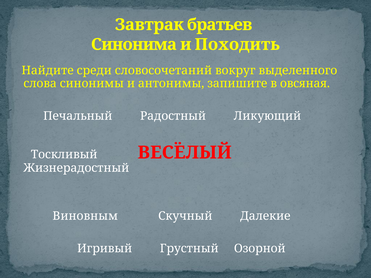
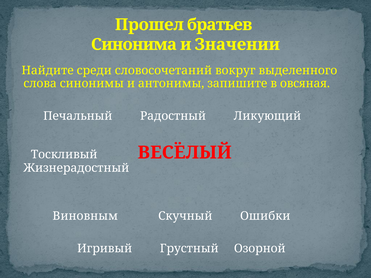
Завтрак: Завтрак -> Прошел
Походить: Походить -> Значении
Далекие: Далекие -> Ошибки
